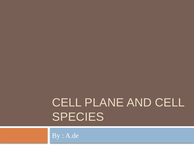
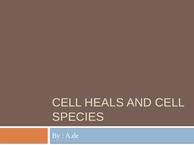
PLANE: PLANE -> HEALS
